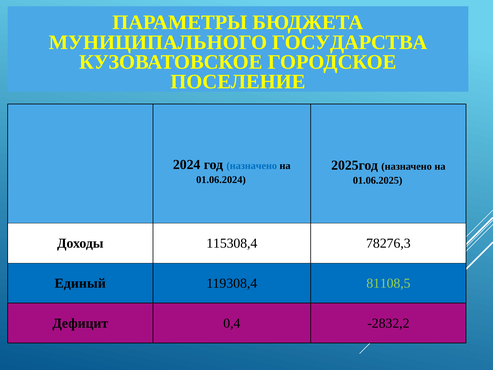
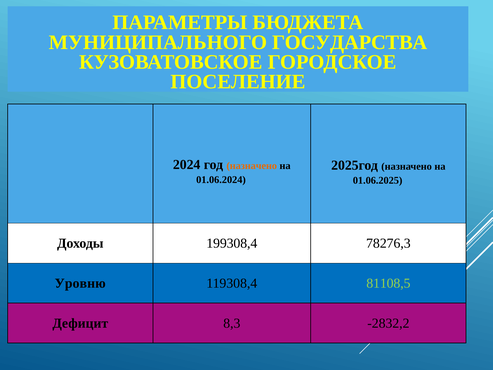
назначено at (252, 166) colour: blue -> orange
115308,4: 115308,4 -> 199308,4
Единый: Единый -> Уровню
0,4: 0,4 -> 8,3
